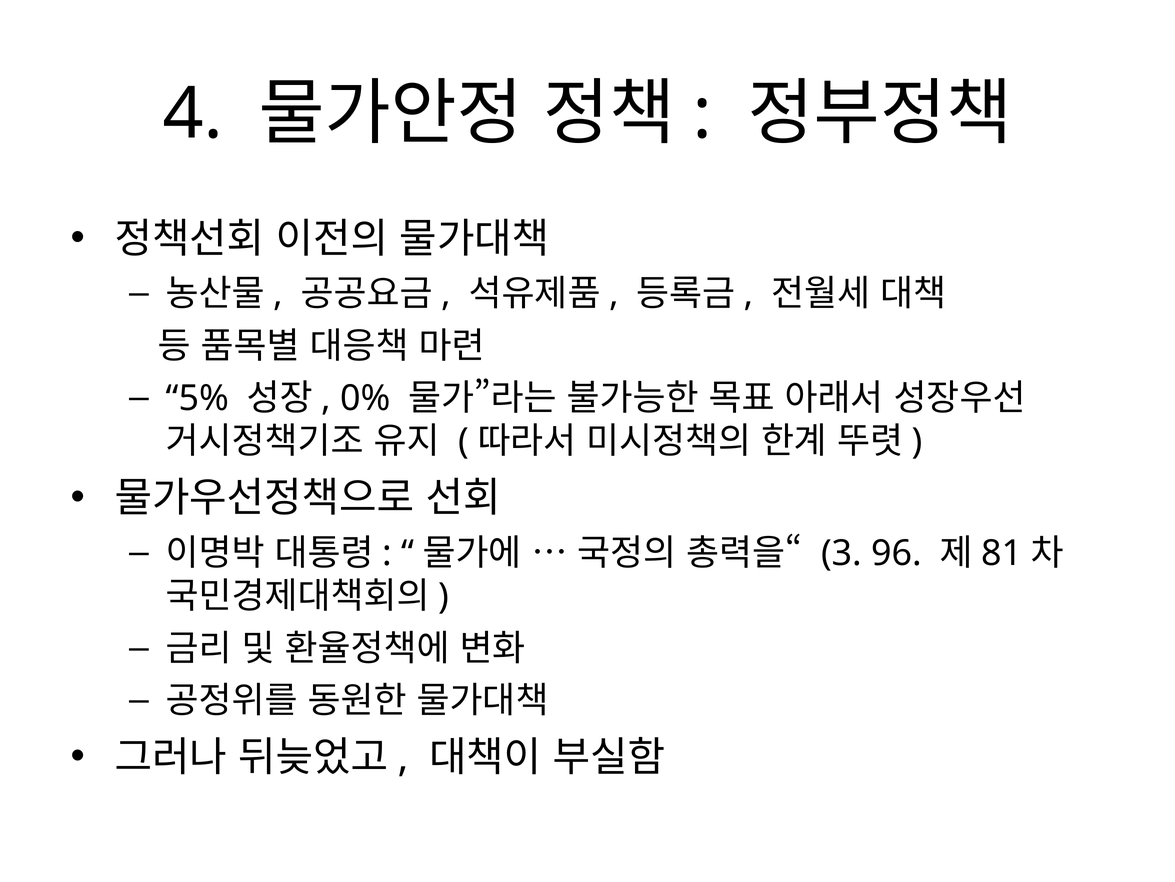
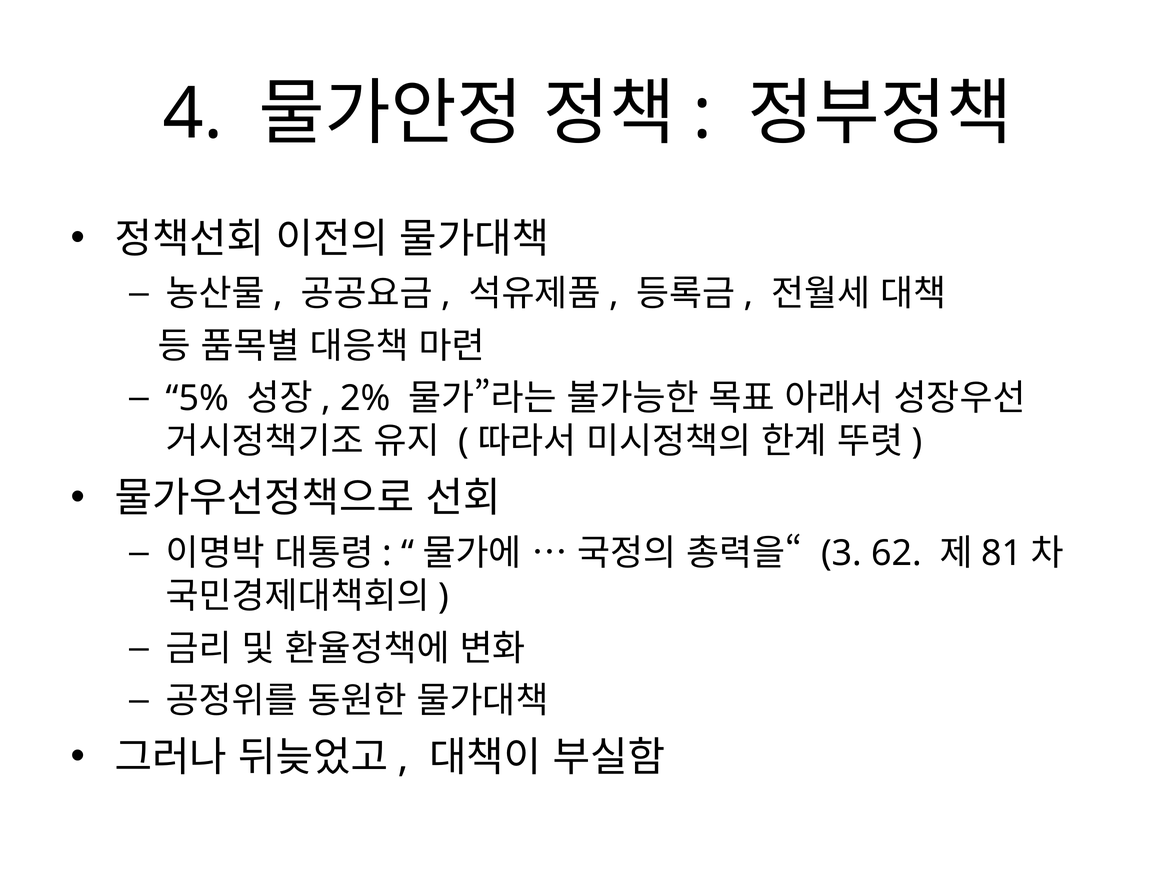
0%: 0% -> 2%
96: 96 -> 62
